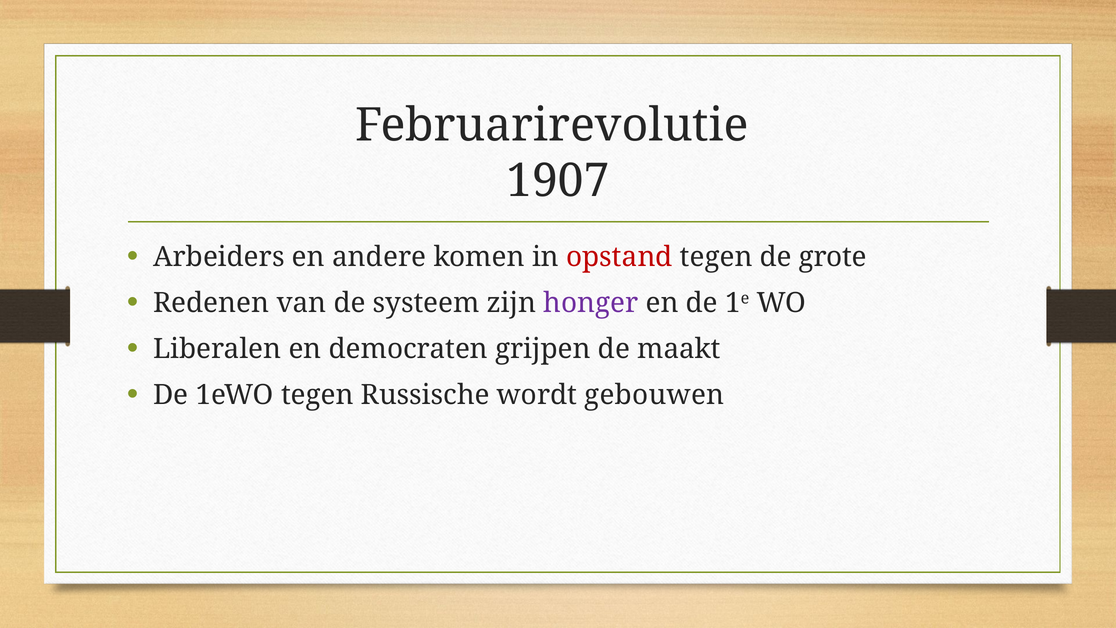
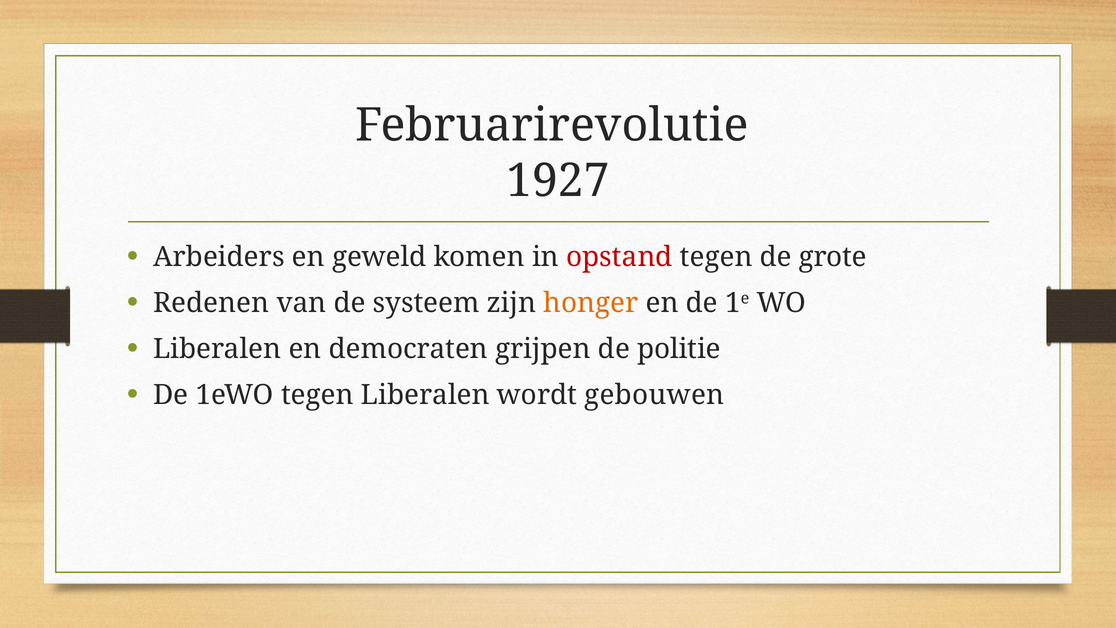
1907: 1907 -> 1927
andere: andere -> geweld
honger colour: purple -> orange
maakt: maakt -> politie
tegen Russische: Russische -> Liberalen
